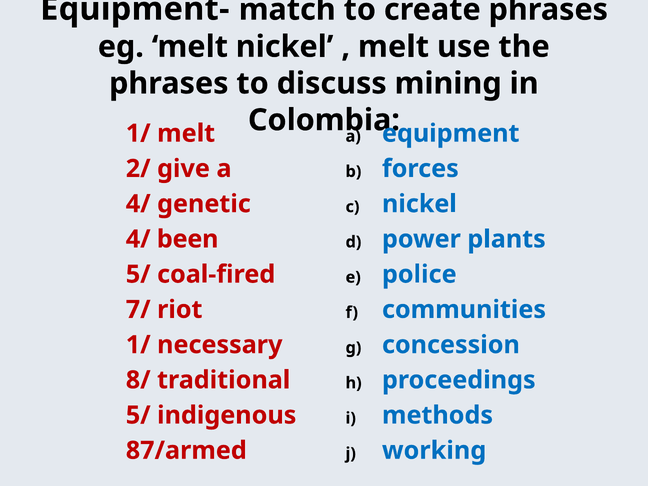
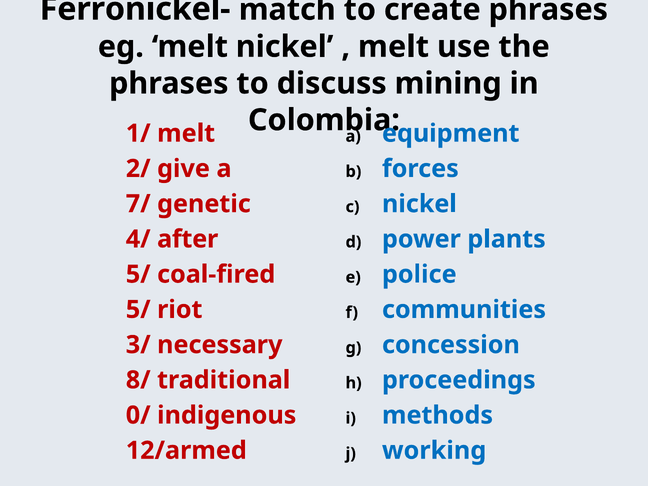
Equipment-: Equipment- -> Ferronickel-
4/ at (138, 204): 4/ -> 7/
been: been -> after
7/ at (138, 310): 7/ -> 5/
1/ at (138, 345): 1/ -> 3/
5/ at (138, 415): 5/ -> 0/
87/armed: 87/armed -> 12/armed
